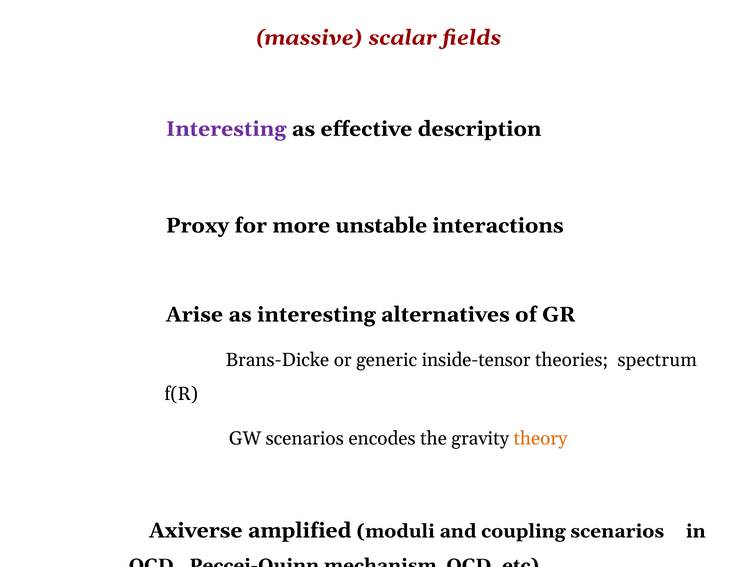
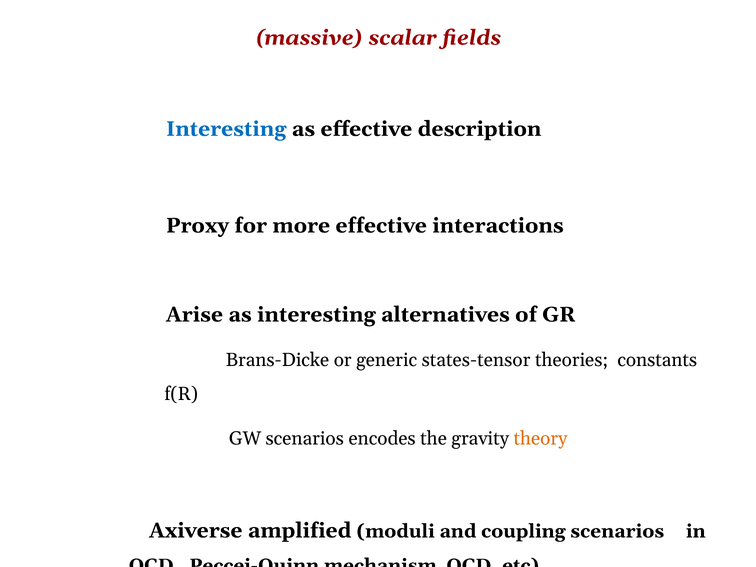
Interesting at (226, 129) colour: purple -> blue
more unstable: unstable -> effective
inside-tensor: inside-tensor -> states-tensor
spectrum: spectrum -> constants
